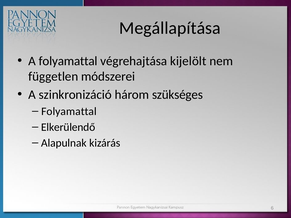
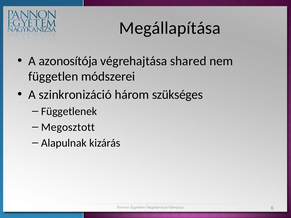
A folyamattal: folyamattal -> azonosítója
kijelölt: kijelölt -> shared
Folyamattal at (69, 111): Folyamattal -> Függetlenek
Elkerülendő: Elkerülendő -> Megosztott
